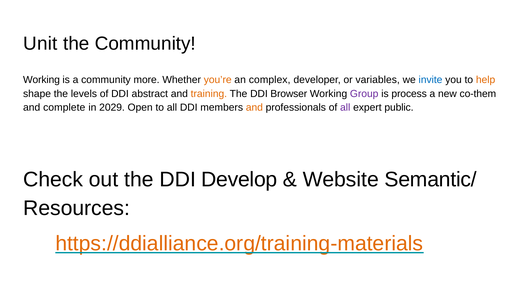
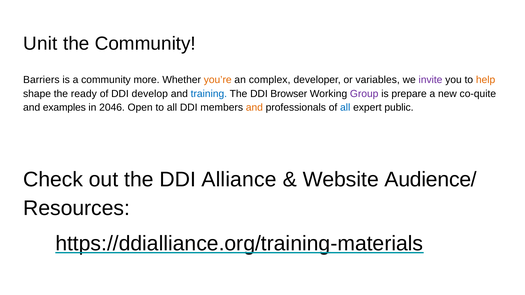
Working at (41, 80): Working -> Barriers
invite colour: blue -> purple
levels: levels -> ready
abstract: abstract -> develop
training colour: orange -> blue
process: process -> prepare
co-them: co-them -> co-quite
complete: complete -> examples
2029: 2029 -> 2046
all at (345, 108) colour: purple -> blue
Develop: Develop -> Alliance
Semantic/: Semantic/ -> Audience/
https://ddialliance.org/training-materials colour: orange -> black
